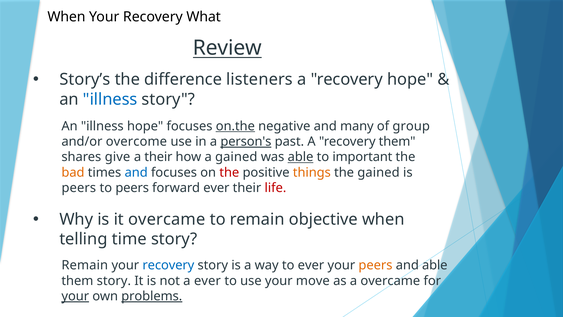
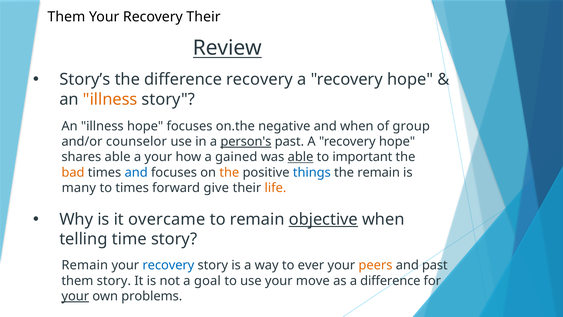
When at (66, 17): When -> Them
Recovery What: What -> Their
difference listeners: listeners -> recovery
illness at (110, 99) colour: blue -> orange
on.the underline: present -> none
and many: many -> when
overcome: overcome -> counselor
past A recovery them: them -> hope
shares give: give -> able
a their: their -> your
the at (229, 172) colour: red -> orange
things colour: orange -> blue
the gained: gained -> remain
peers at (79, 188): peers -> many
to peers: peers -> times
forward ever: ever -> give
life colour: red -> orange
objective underline: none -> present
and able: able -> past
a ever: ever -> goal
a overcame: overcame -> difference
problems underline: present -> none
